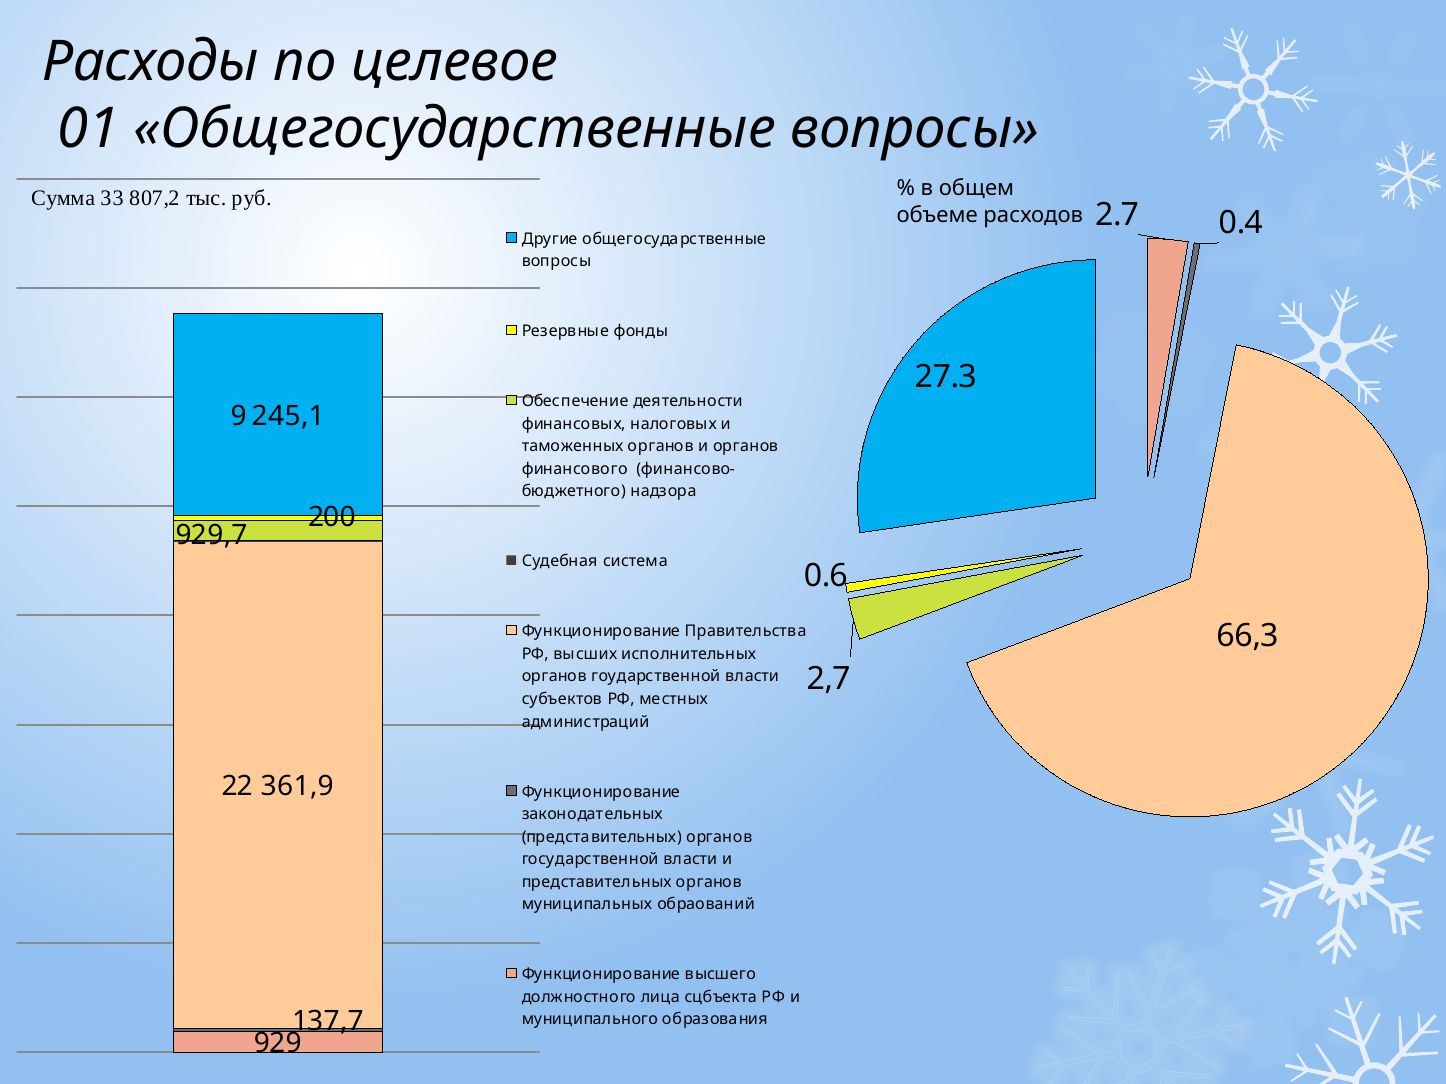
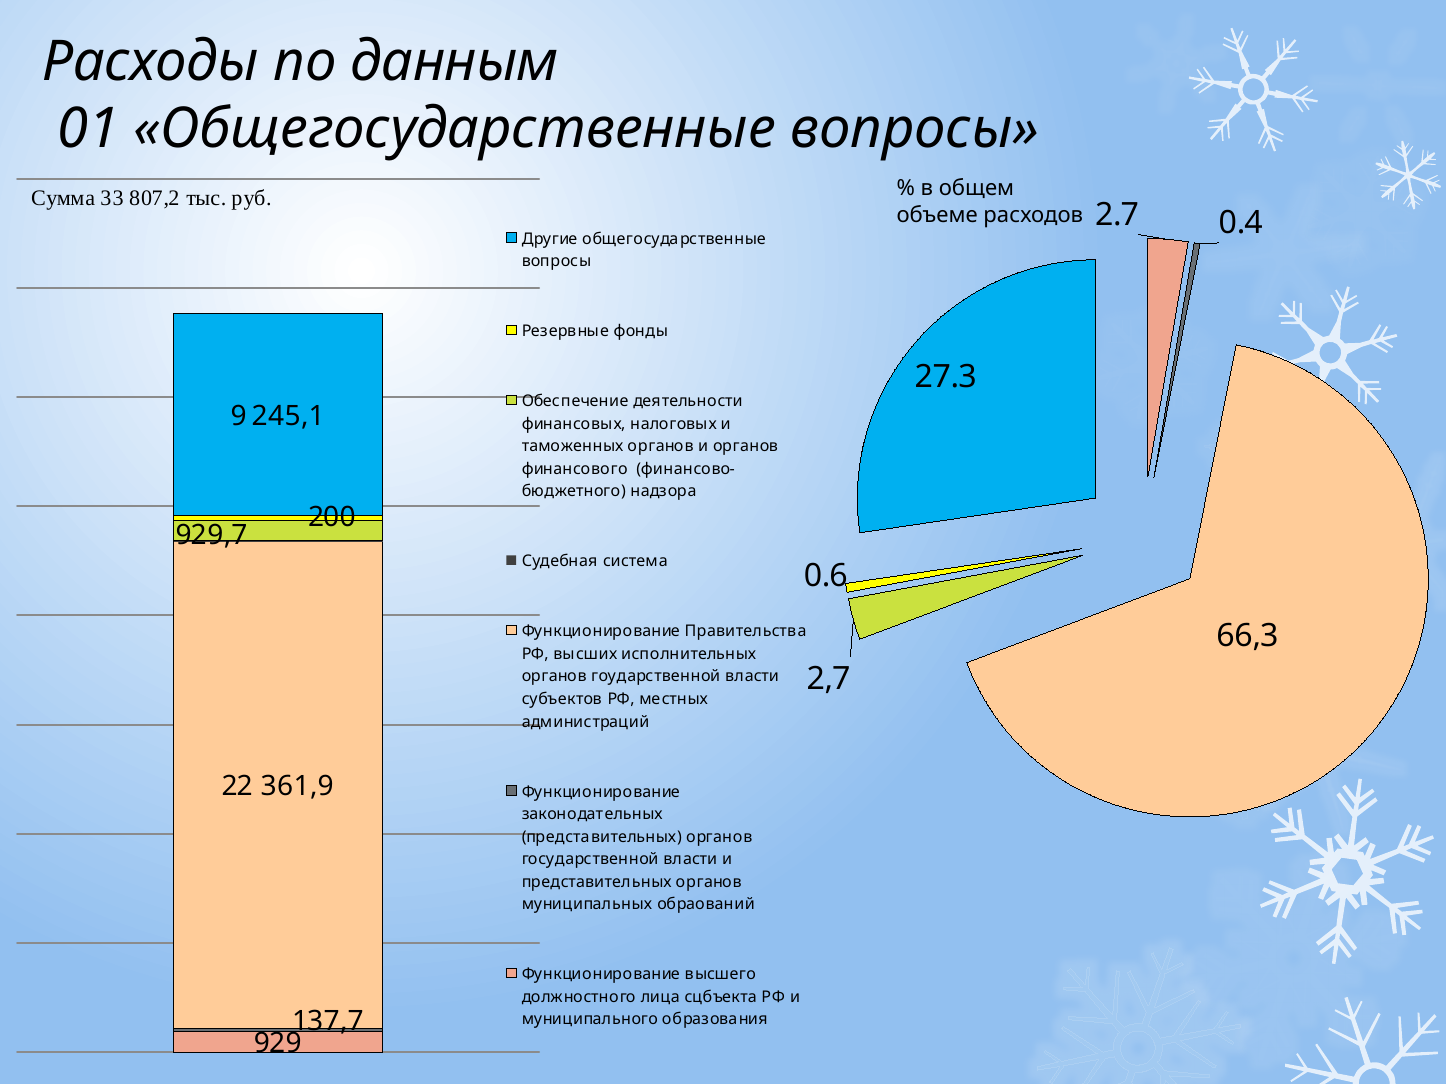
целевое: целевое -> данным
